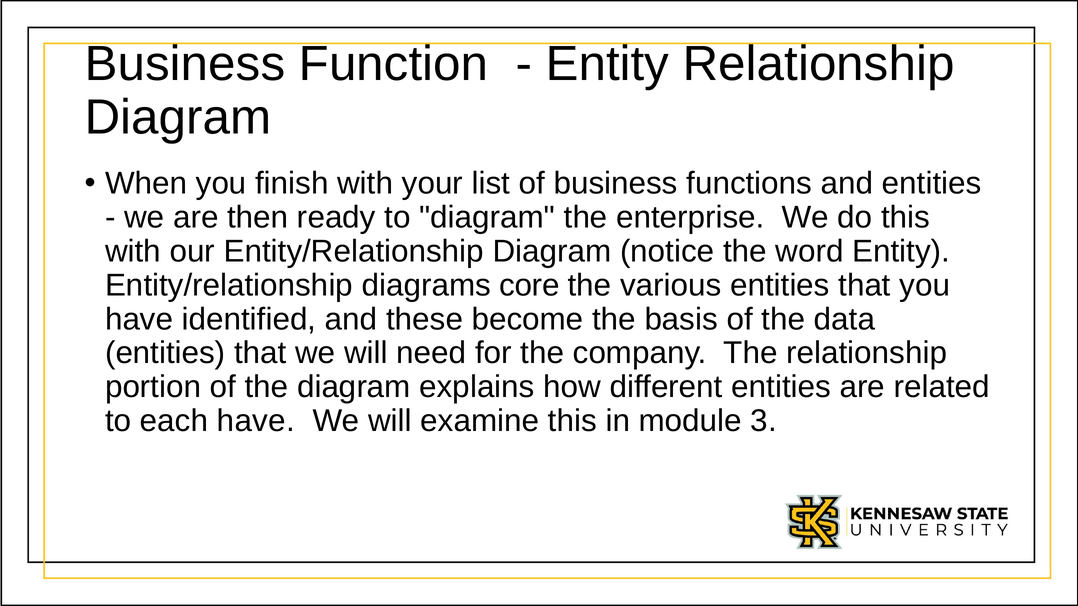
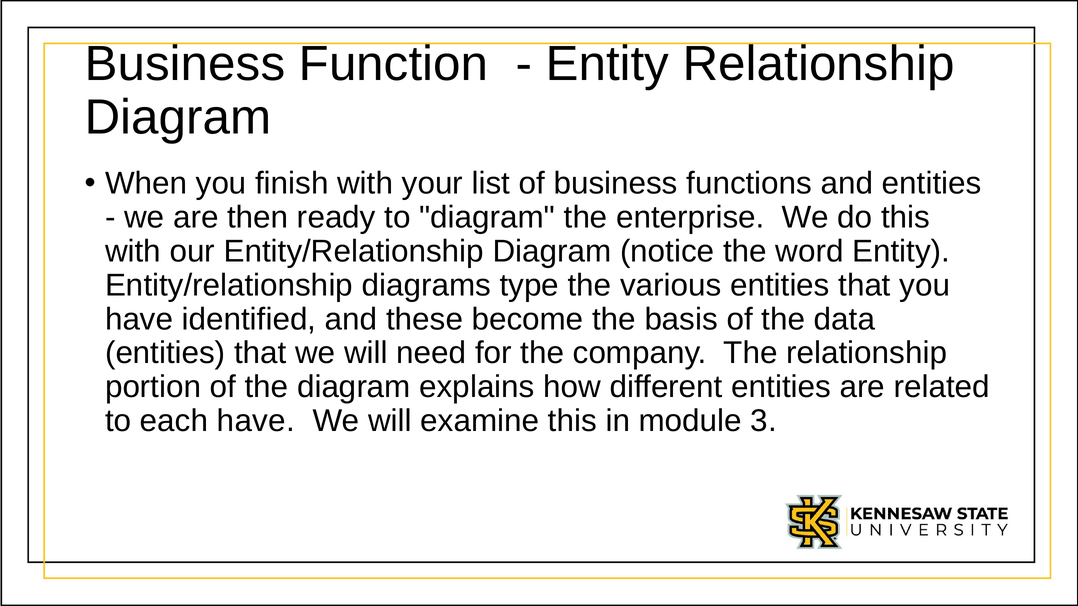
core: core -> type
